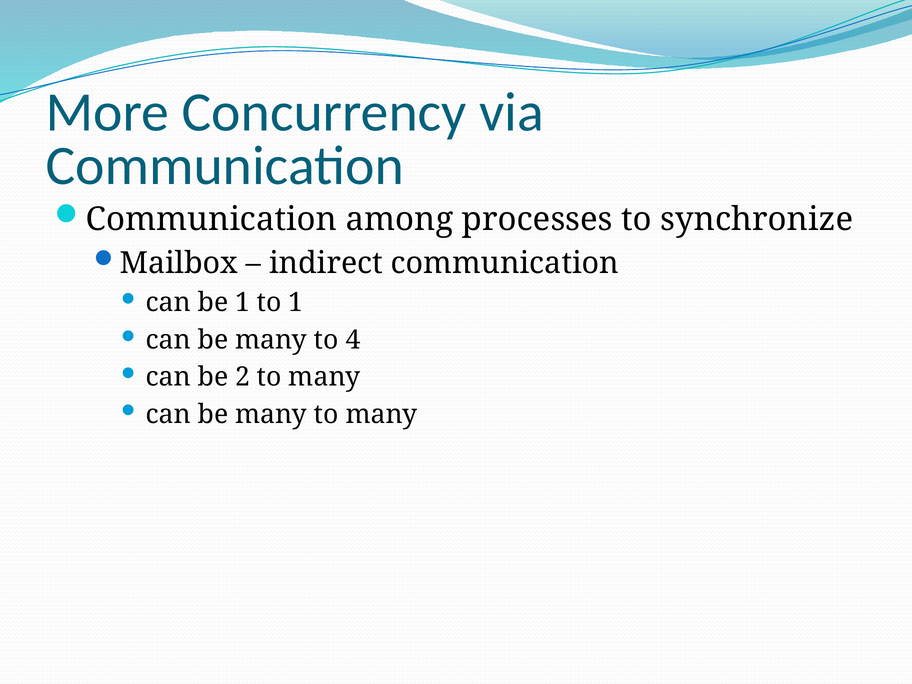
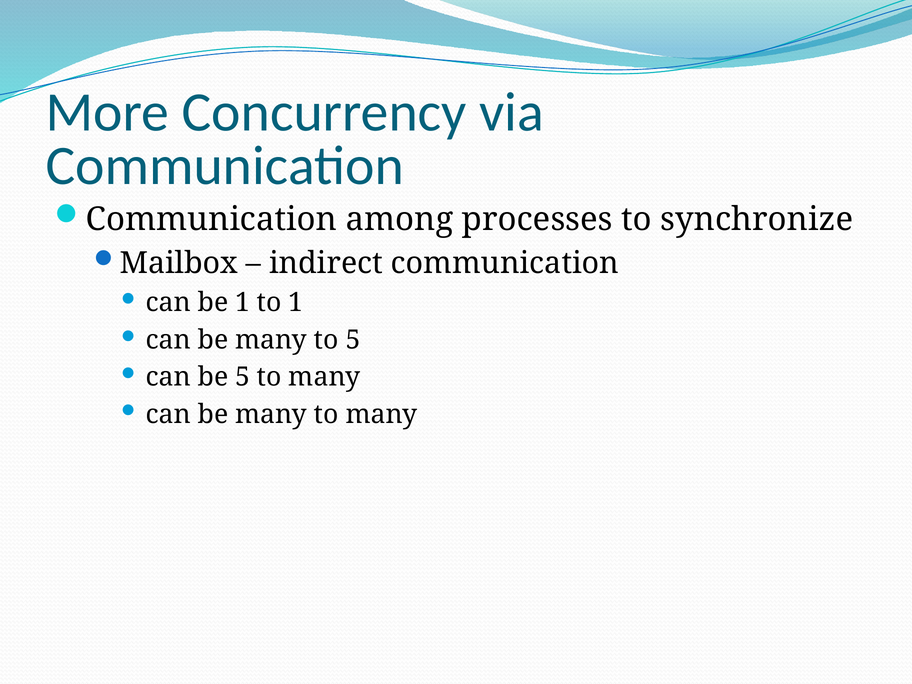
to 4: 4 -> 5
be 2: 2 -> 5
